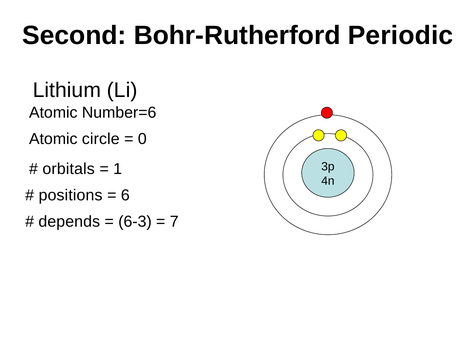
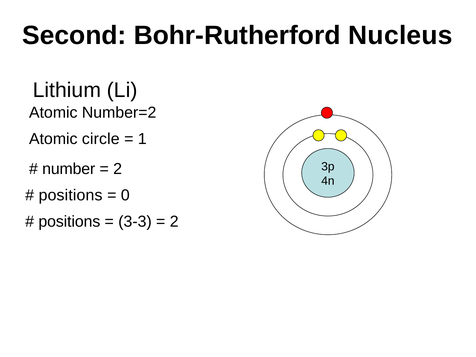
Periodic: Periodic -> Nucleus
Number=6: Number=6 -> Number=2
0: 0 -> 1
orbitals: orbitals -> number
1 at (118, 169): 1 -> 2
6: 6 -> 0
depends at (69, 221): depends -> positions
6-3: 6-3 -> 3-3
7 at (174, 221): 7 -> 2
